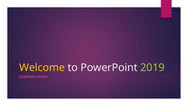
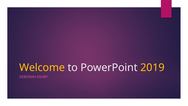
2019 colour: light green -> yellow
